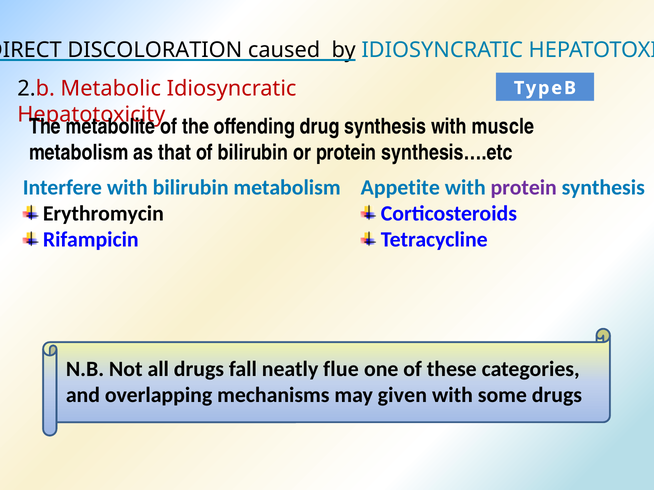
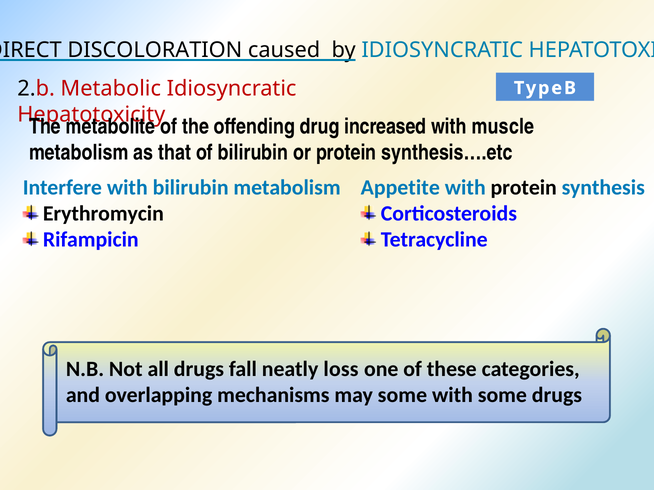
drug synthesis: synthesis -> increased
protein at (524, 188) colour: purple -> black
flue: flue -> loss
may given: given -> some
